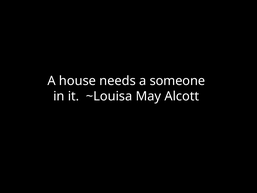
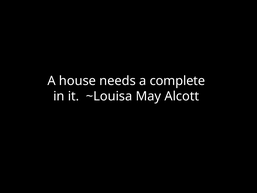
someone: someone -> complete
